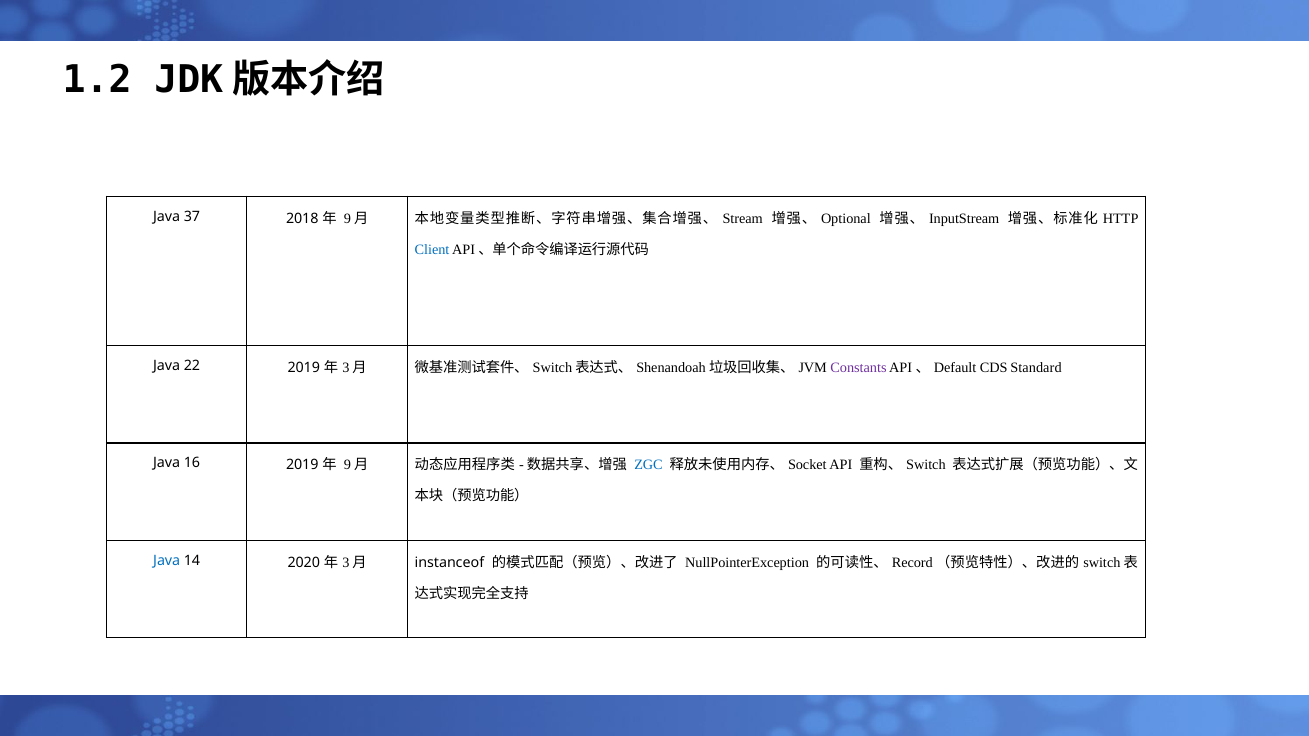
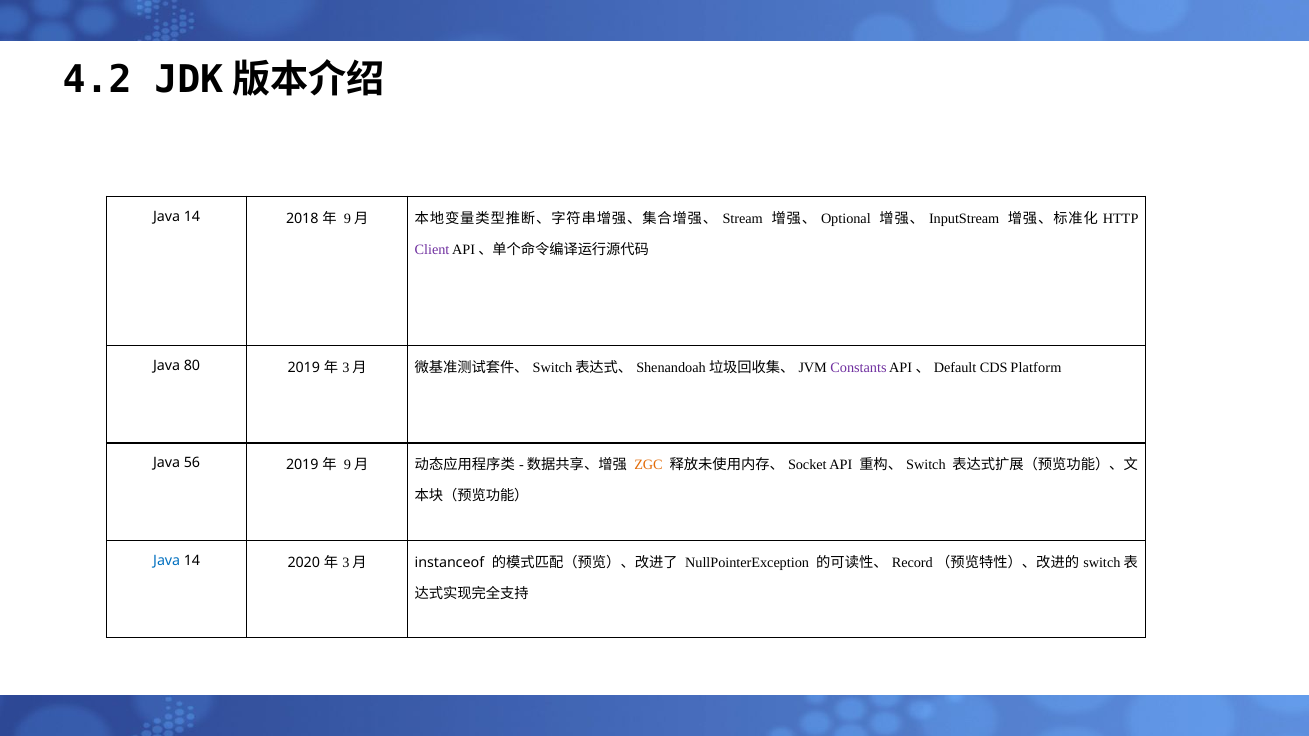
1.2: 1.2 -> 4.2
37 at (192, 217): 37 -> 14
Client colour: blue -> purple
22: 22 -> 80
Standard: Standard -> Platform
16: 16 -> 56
ZGC colour: blue -> orange
